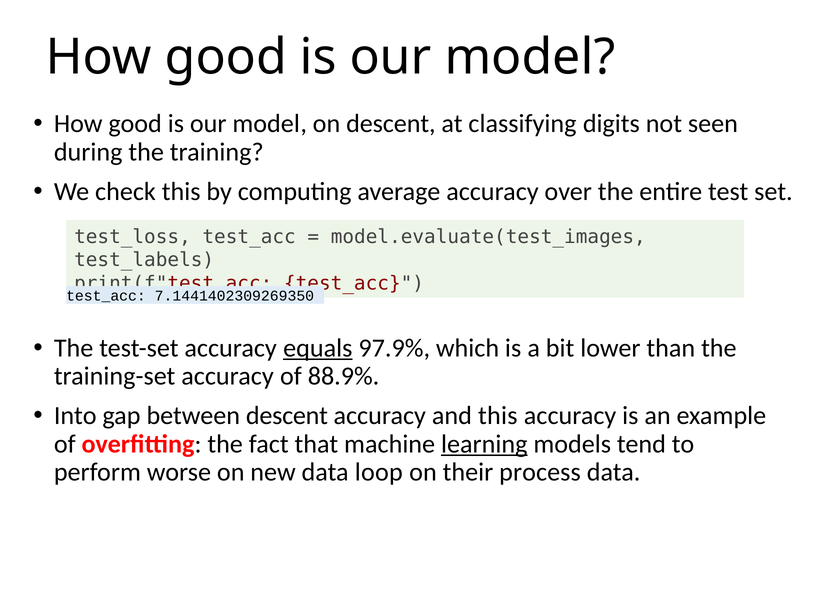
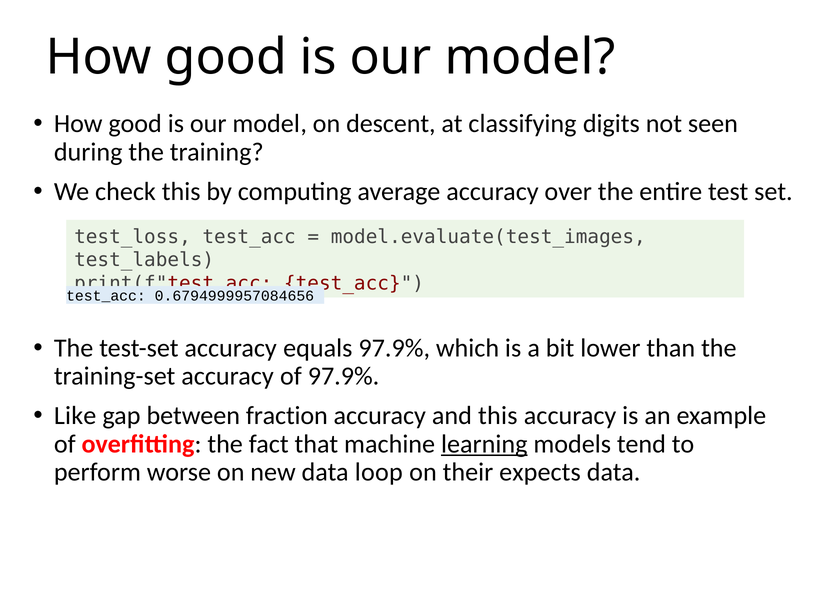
7.1441402309269350: 7.1441402309269350 -> 0.6794999957084656
equals underline: present -> none
of 88.9%: 88.9% -> 97.9%
Into: Into -> Like
between descent: descent -> fraction
process: process -> expects
